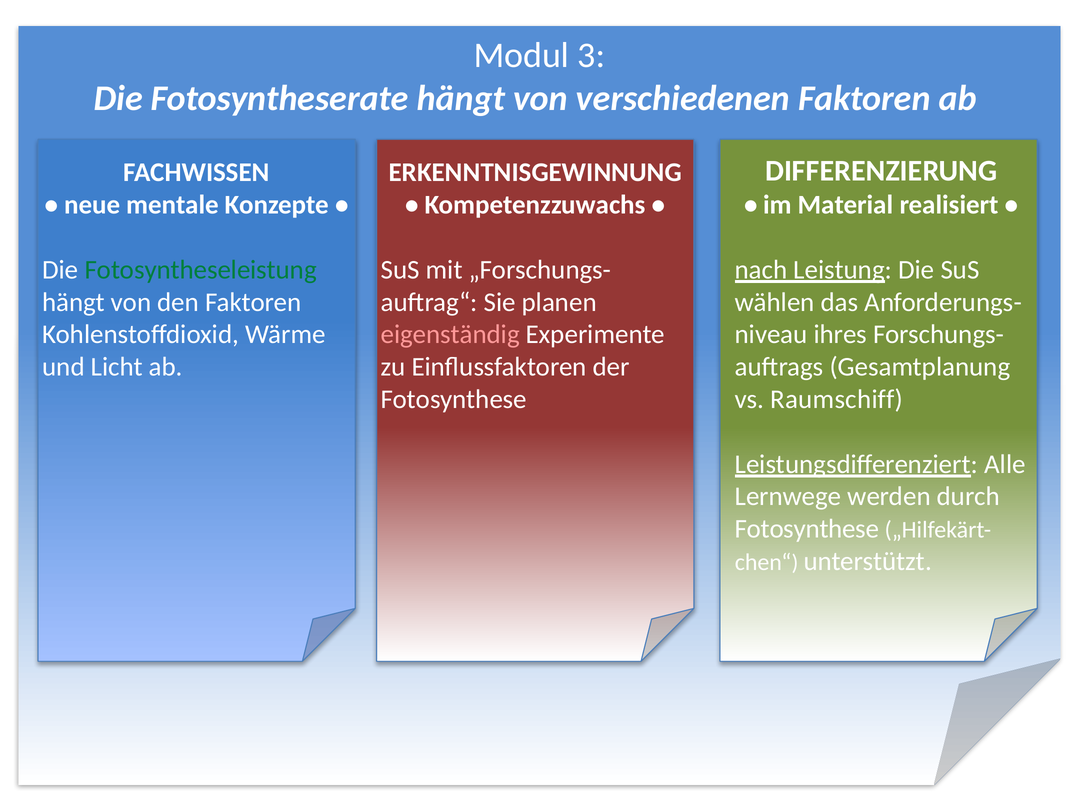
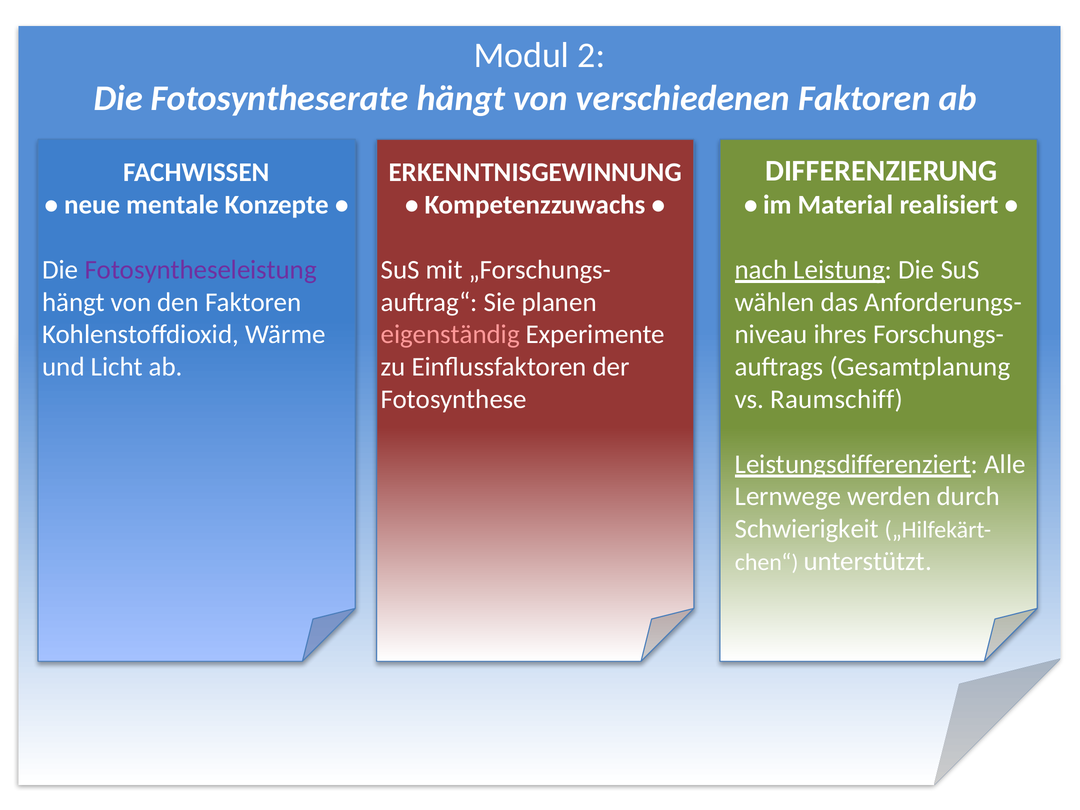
3: 3 -> 2
Fotosyntheseleistung colour: green -> purple
Fotosynthese at (807, 529): Fotosynthese -> Schwierigkeit
